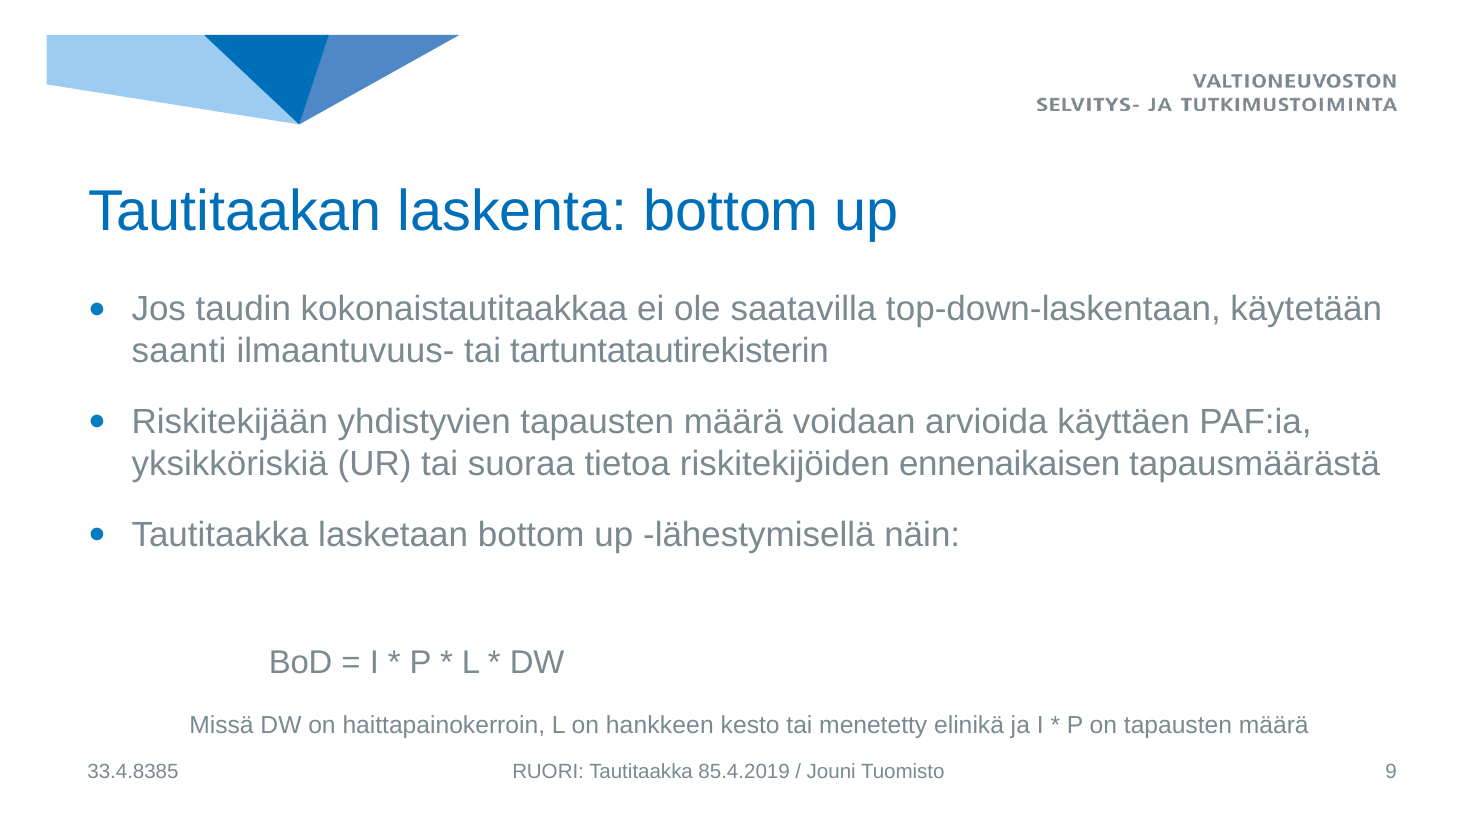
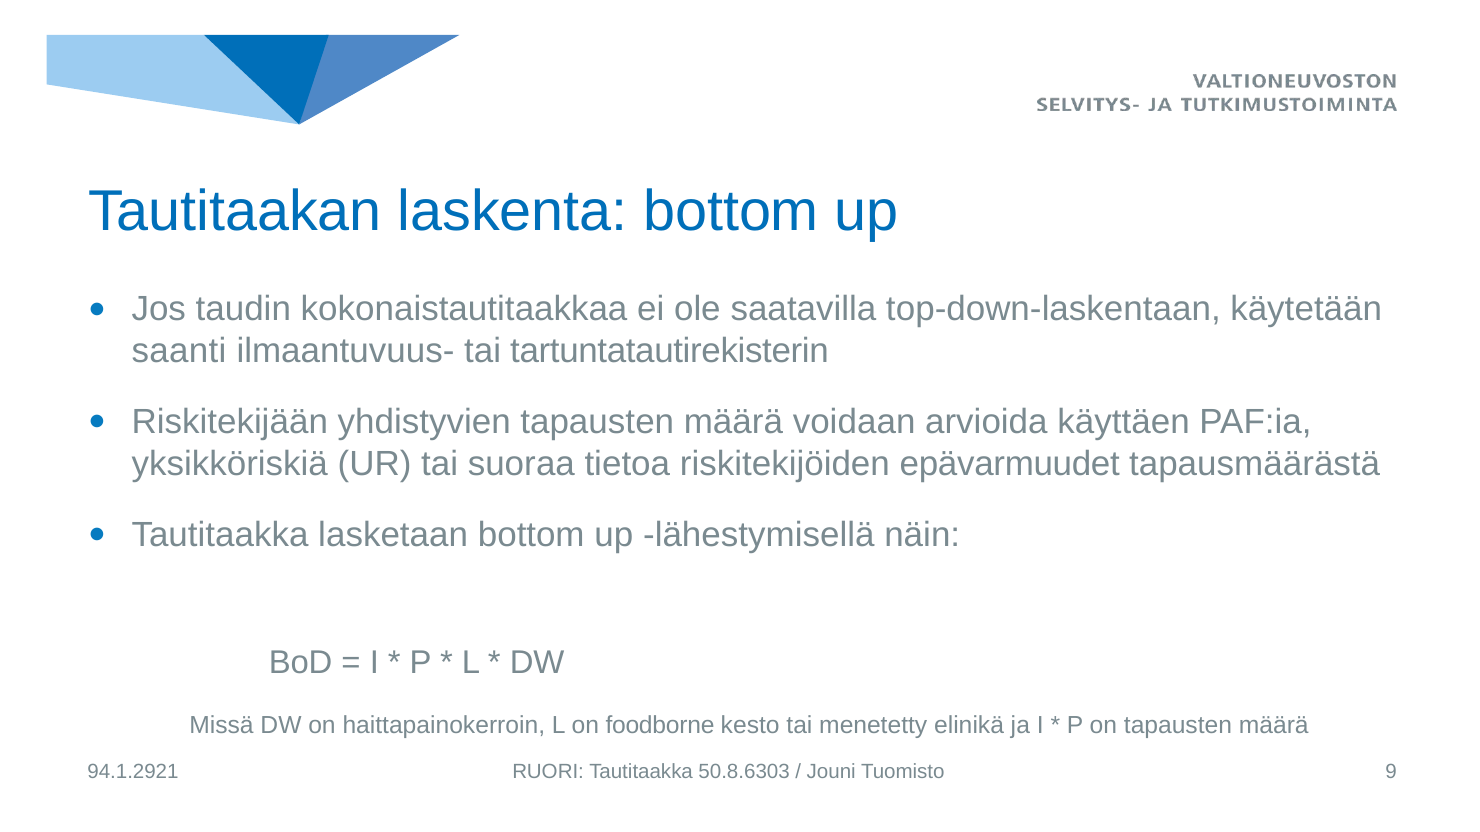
ennenaikaisen: ennenaikaisen -> epävarmuudet
hankkeen: hankkeen -> foodborne
33.4.8385: 33.4.8385 -> 94.1.2921
85.4.2019: 85.4.2019 -> 50.8.6303
